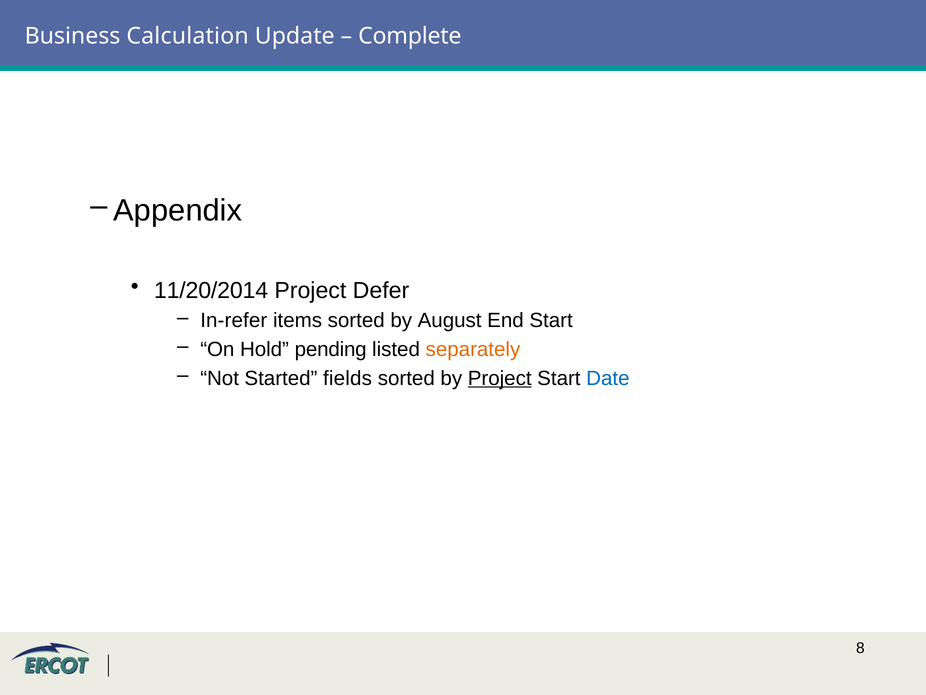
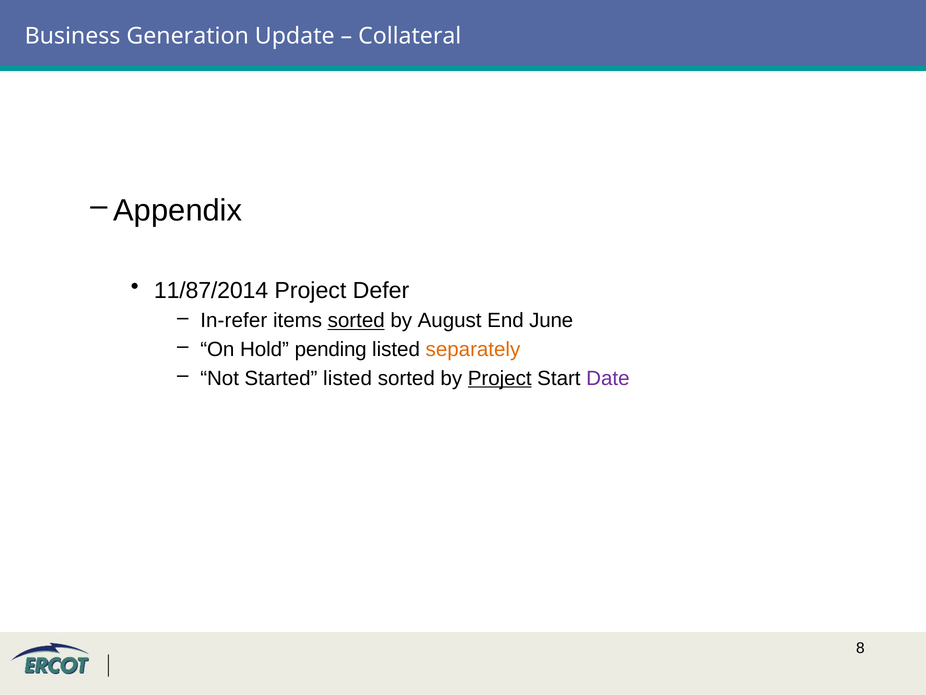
Calculation: Calculation -> Generation
Complete: Complete -> Collateral
11/20/2014: 11/20/2014 -> 11/87/2014
sorted at (356, 320) underline: none -> present
End Start: Start -> June
Started fields: fields -> listed
Date colour: blue -> purple
